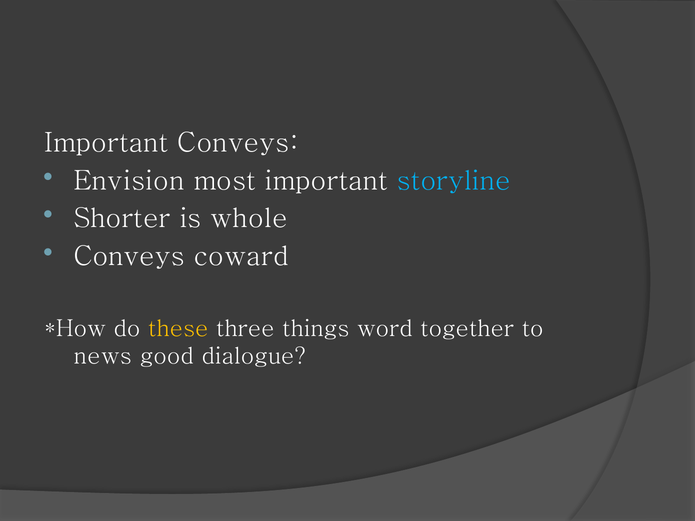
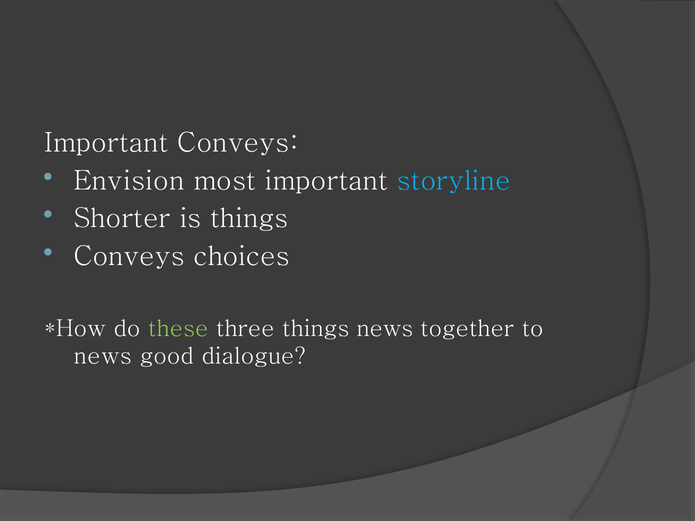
is whole: whole -> things
coward: coward -> choices
these colour: yellow -> light green
things word: word -> news
